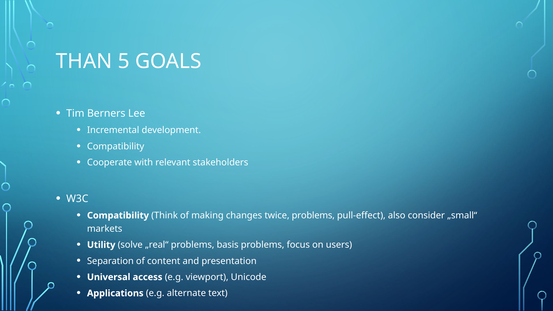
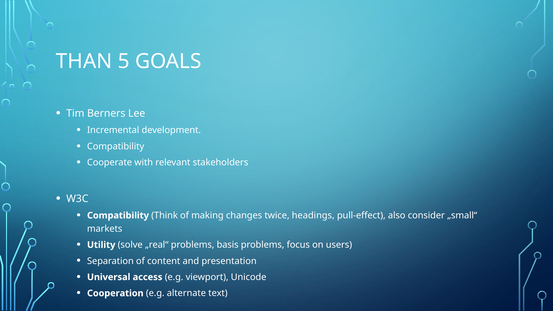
twice problems: problems -> headings
Applications: Applications -> Cooperation
